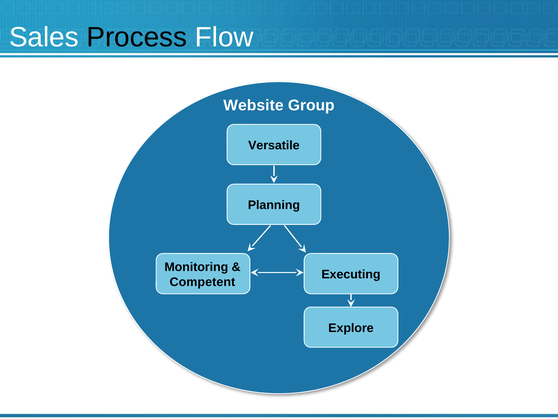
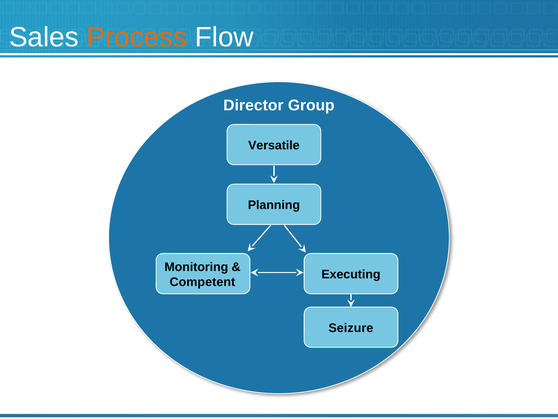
Process colour: black -> orange
Website: Website -> Director
Explore: Explore -> Seizure
